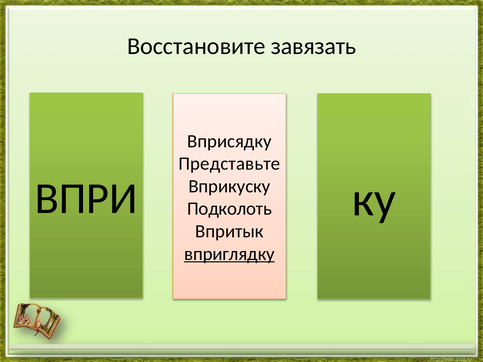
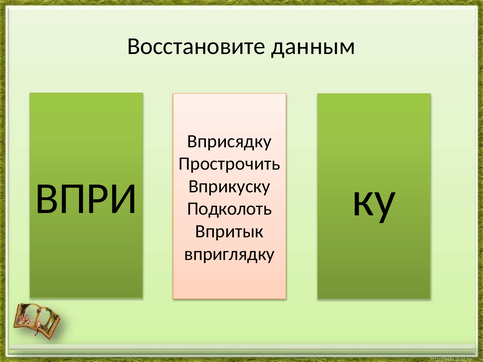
завязать: завязать -> данным
Представьте: Представьте -> Прострочить
вприглядку underline: present -> none
